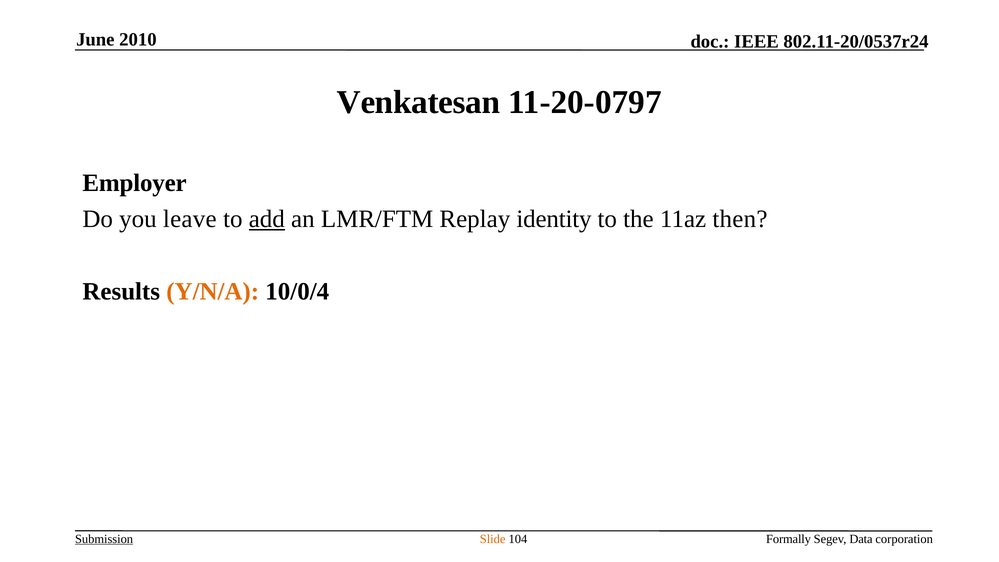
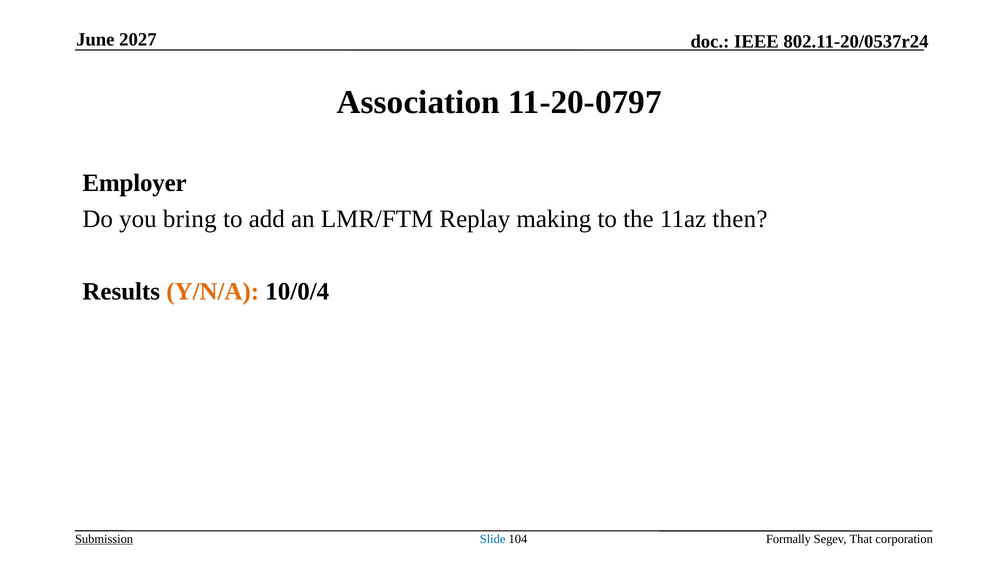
2010: 2010 -> 2027
Venkatesan: Venkatesan -> Association
leave: leave -> bring
add underline: present -> none
identity: identity -> making
Slide colour: orange -> blue
Data: Data -> That
